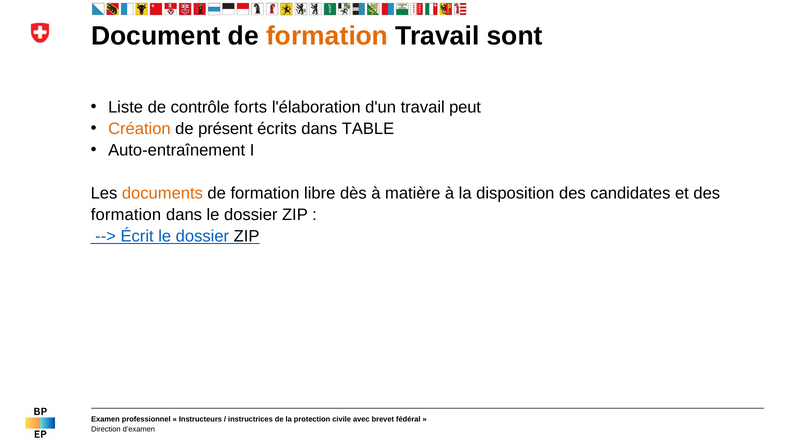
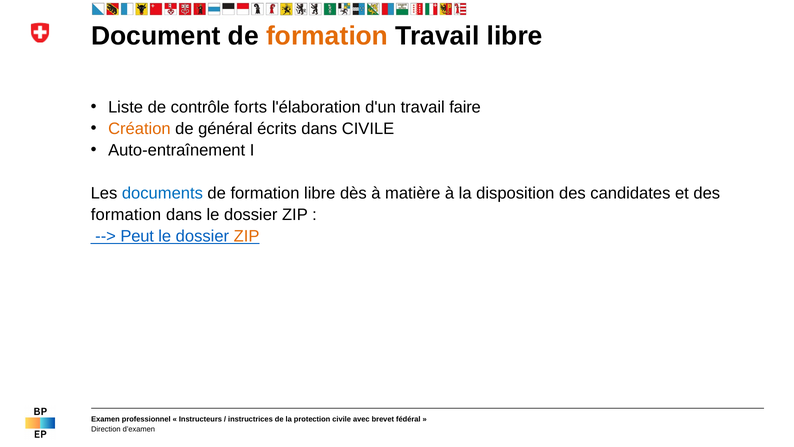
Travail sont: sont -> libre
peut: peut -> faire
présent: présent -> général
dans TABLE: TABLE -> CIVILE
documents colour: orange -> blue
Écrit: Écrit -> Peut
ZIP at (247, 236) colour: black -> orange
